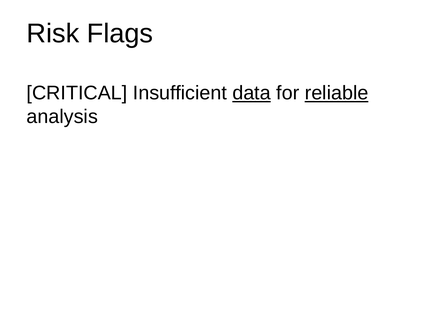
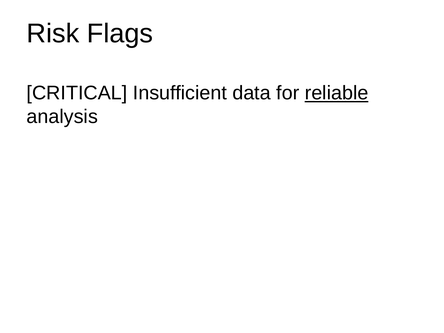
data underline: present -> none
